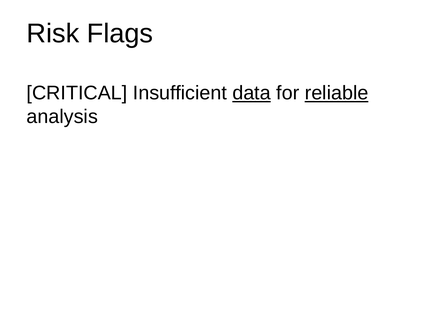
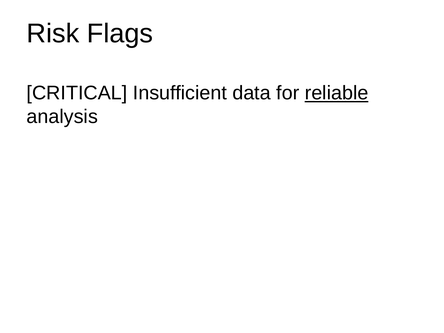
data underline: present -> none
